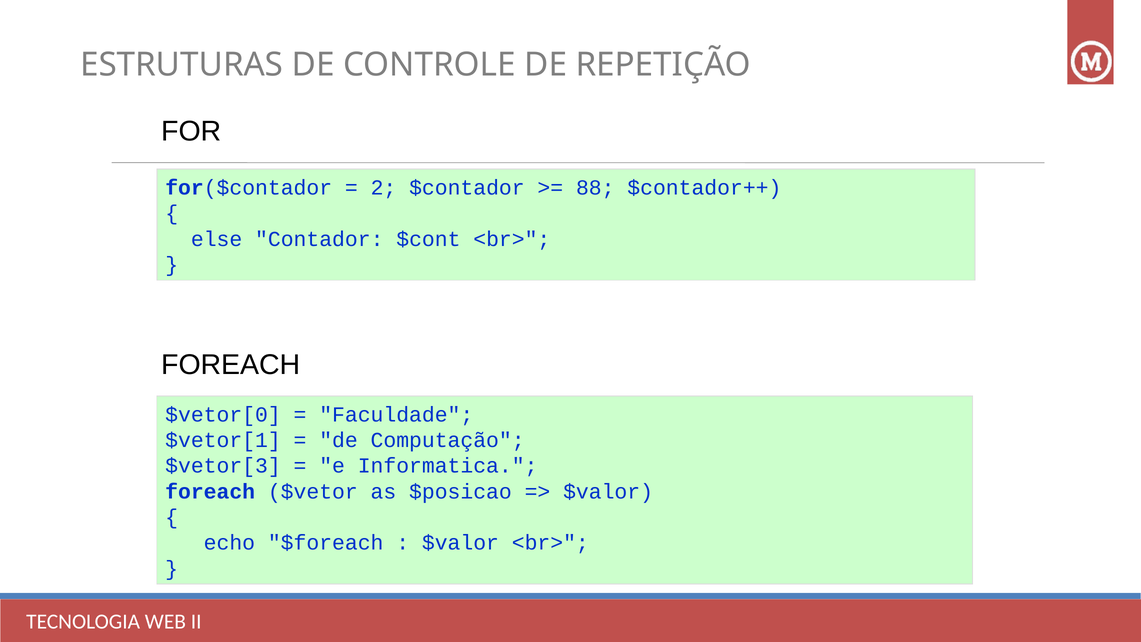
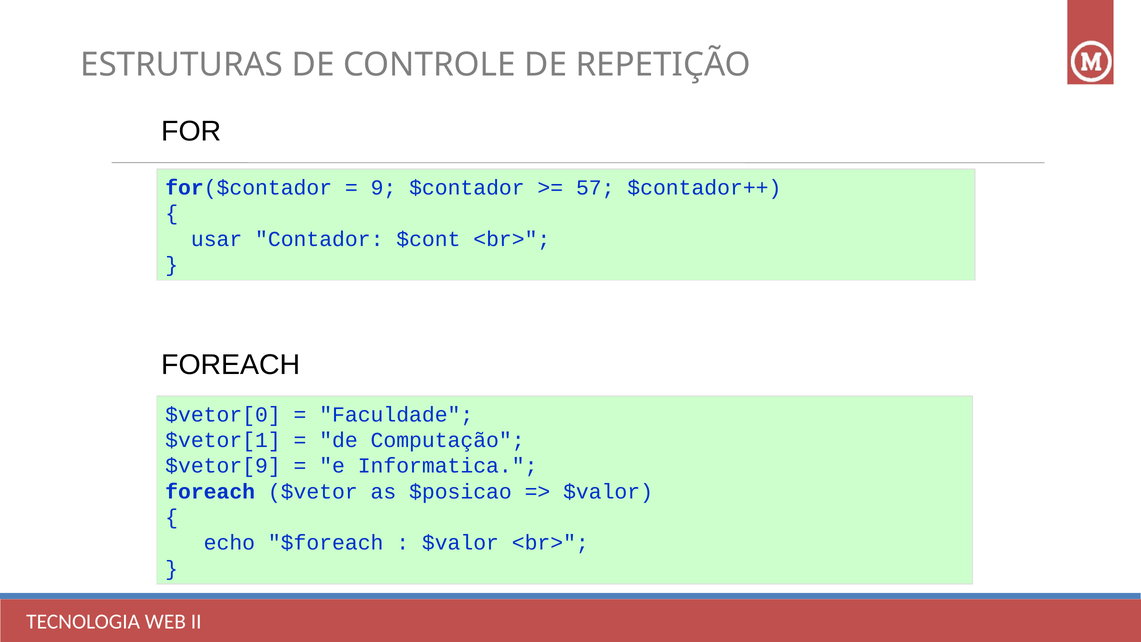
2: 2 -> 9
88: 88 -> 57
else: else -> usar
$vetor[3: $vetor[3 -> $vetor[9
